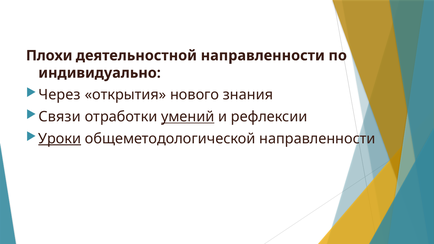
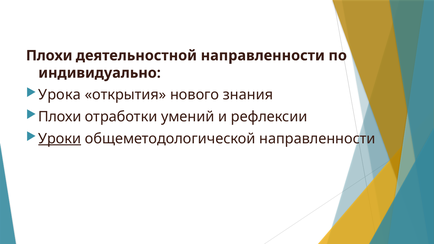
Через: Через -> Урока
Связи at (60, 117): Связи -> Плохи
умений underline: present -> none
